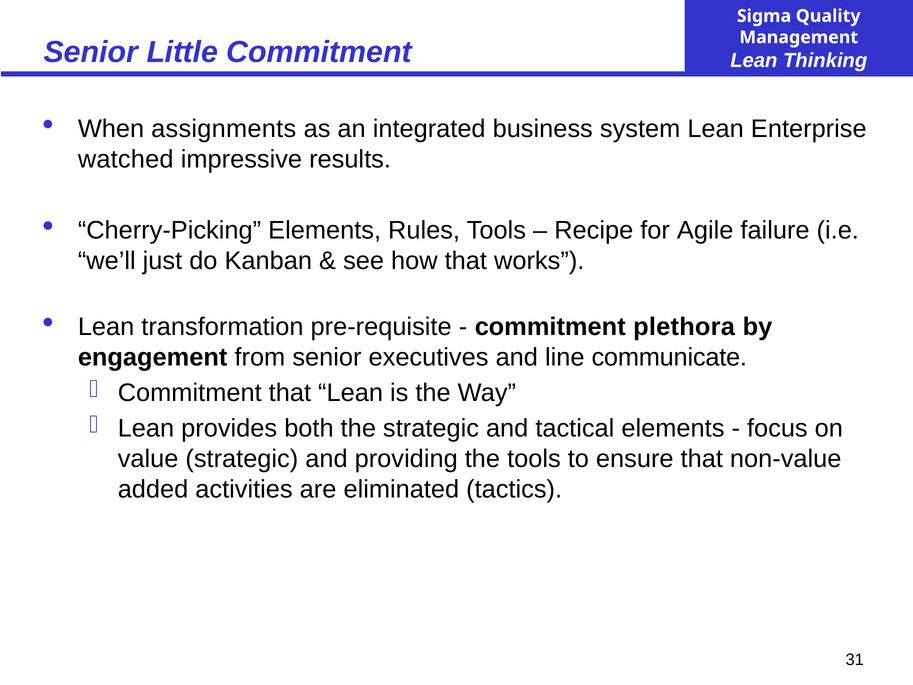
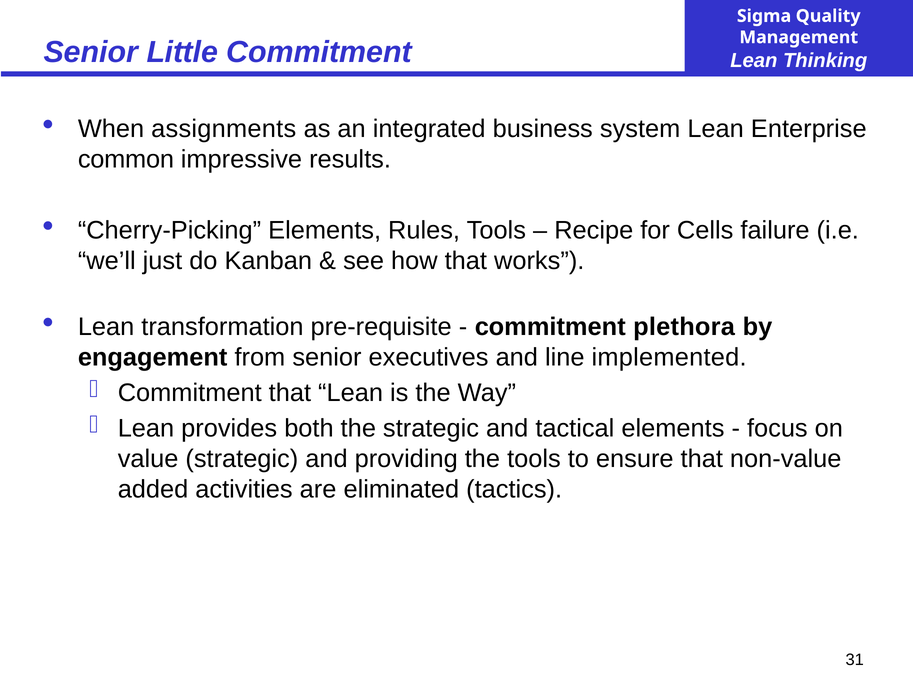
watched: watched -> common
Agile: Agile -> Cells
communicate: communicate -> implemented
